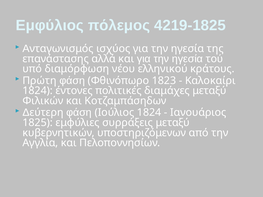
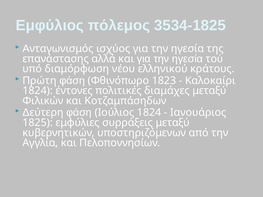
4219-1825: 4219-1825 -> 3534-1825
